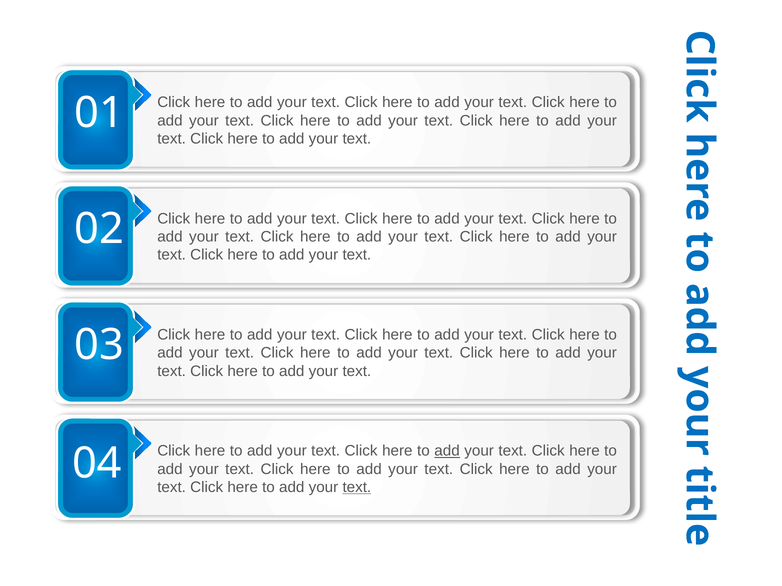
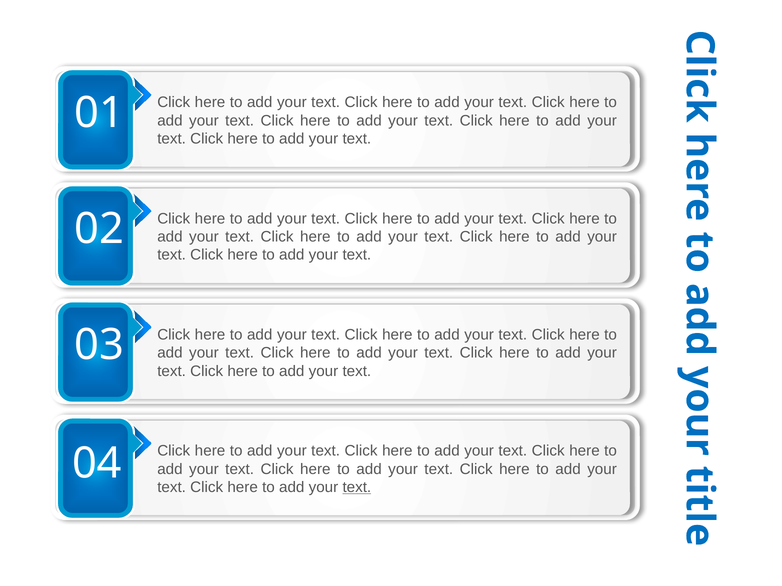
add at (447, 451) underline: present -> none
